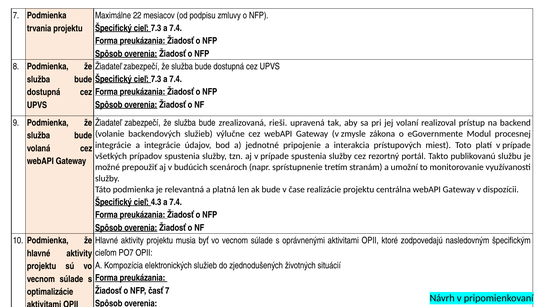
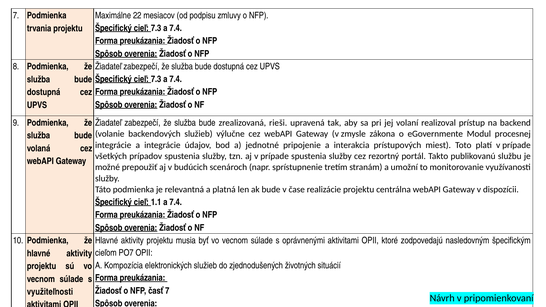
4.3: 4.3 -> 1.1
optimalizácie: optimalizácie -> využiteľnosti
